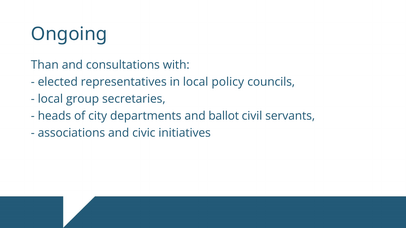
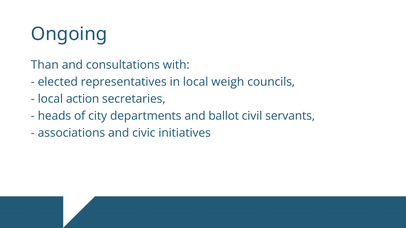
policy: policy -> weigh
group: group -> action
